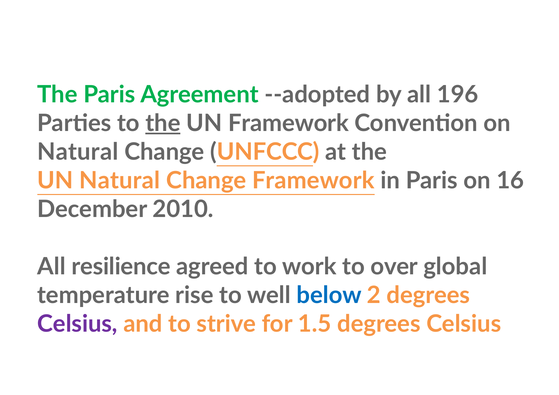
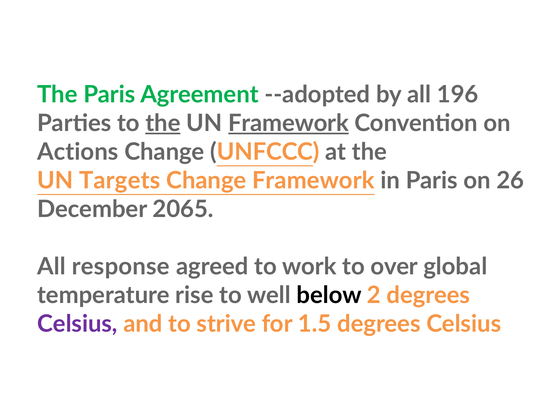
Framework at (289, 123) underline: none -> present
Natural at (78, 152): Natural -> Actions
UN Natural: Natural -> Targets
16: 16 -> 26
2010: 2010 -> 2065
resilience: resilience -> response
below colour: blue -> black
